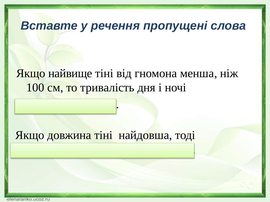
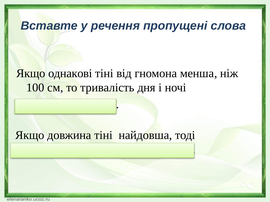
Якщо найвище: найвище -> однакові
